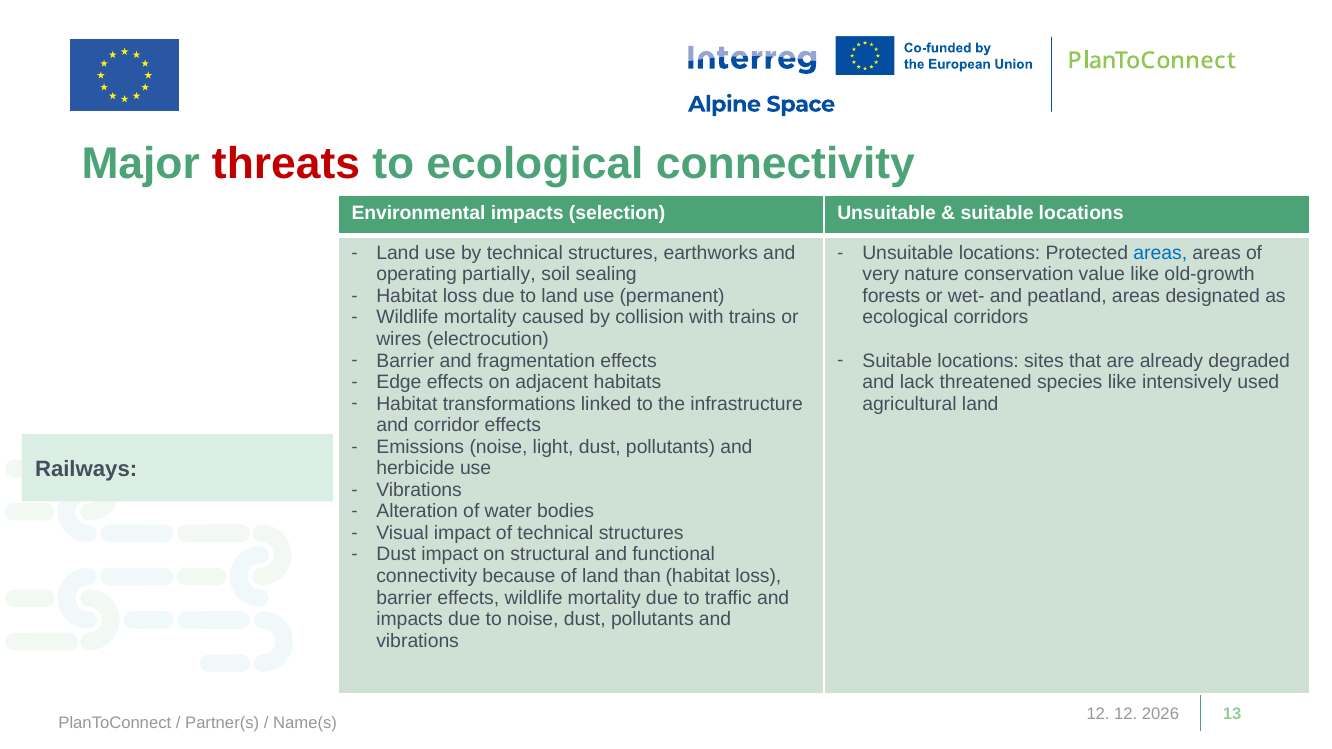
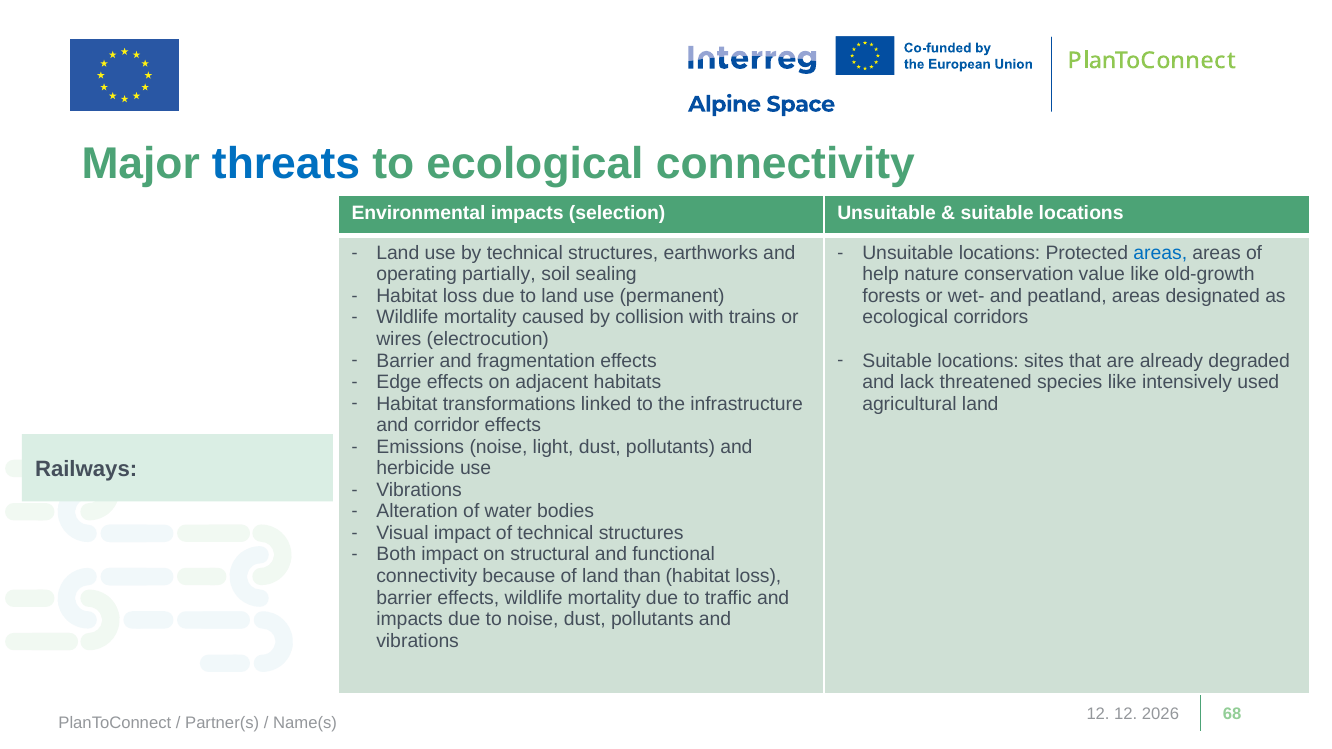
threats colour: red -> blue
very: very -> help
Dust at (396, 555): Dust -> Both
13: 13 -> 68
